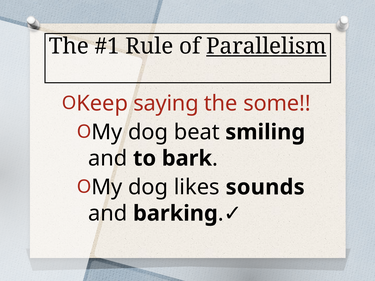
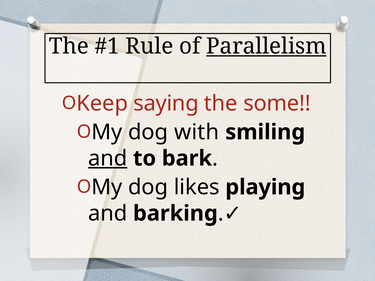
beat: beat -> with
and at (108, 159) underline: none -> present
sounds: sounds -> playing
